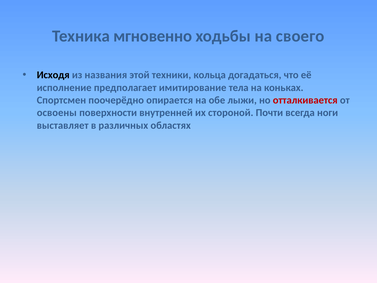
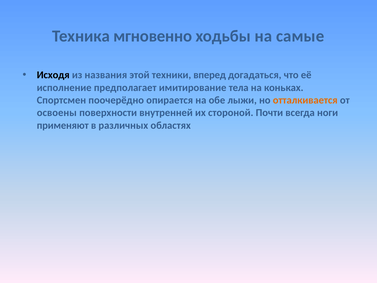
своего: своего -> самые
кольца: кольца -> вперед
отталкивается colour: red -> orange
выставляет: выставляет -> применяют
